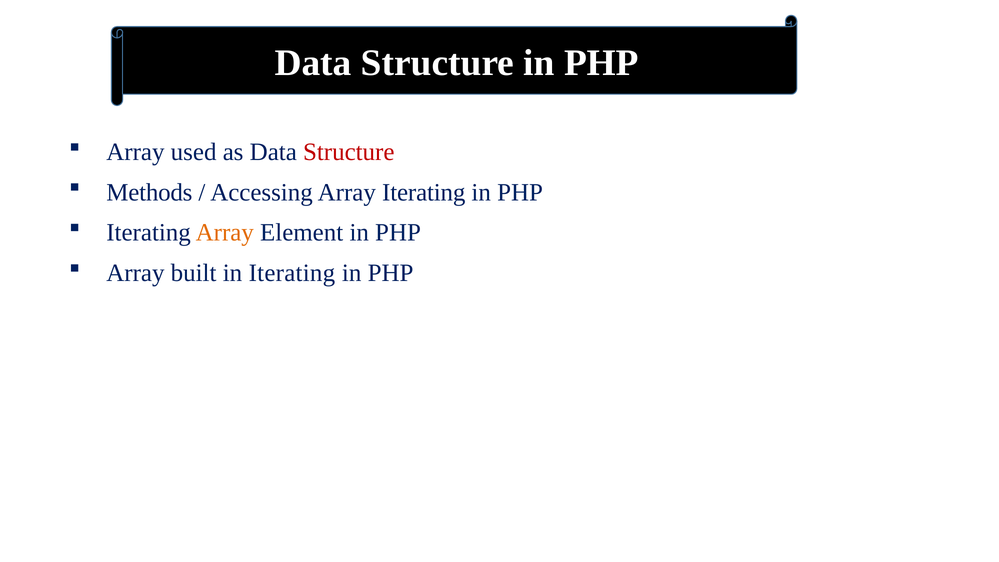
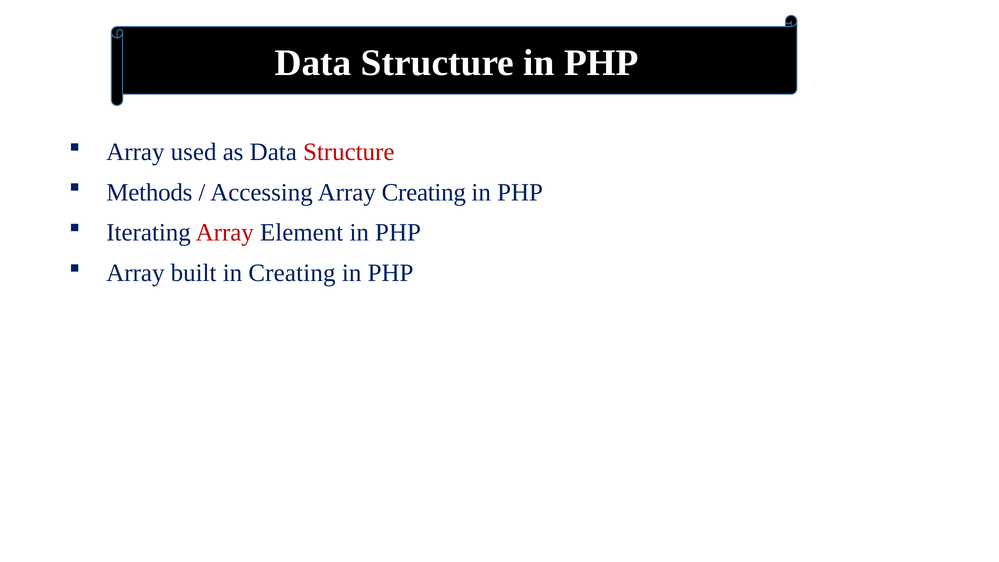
Array Iterating: Iterating -> Creating
Array at (225, 233) colour: orange -> red
in Iterating: Iterating -> Creating
